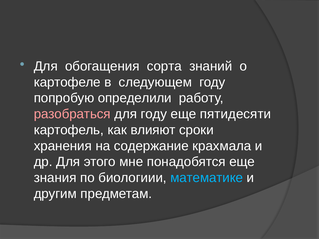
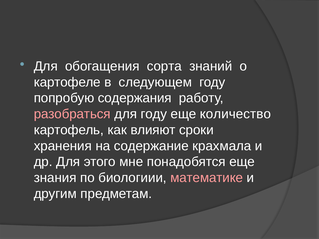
определили: определили -> содержания
пятидесяти: пятидесяти -> количество
математике colour: light blue -> pink
